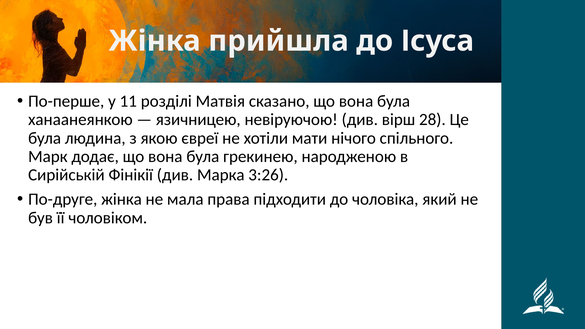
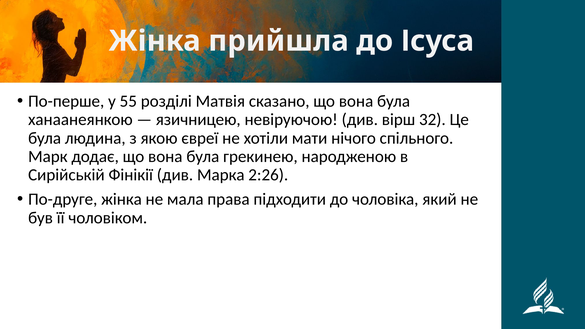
11: 11 -> 55
28: 28 -> 32
3:26: 3:26 -> 2:26
